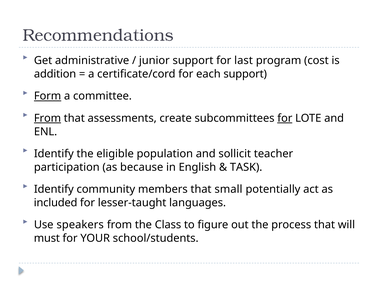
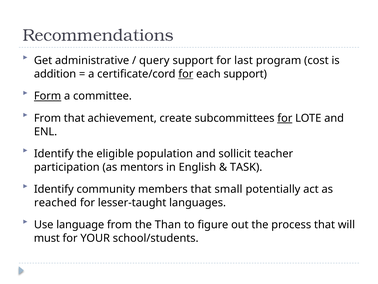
junior: junior -> query
for at (186, 74) underline: none -> present
From at (47, 118) underline: present -> none
assessments: assessments -> achievement
because: because -> mentors
included: included -> reached
speakers: speakers -> language
Class: Class -> Than
